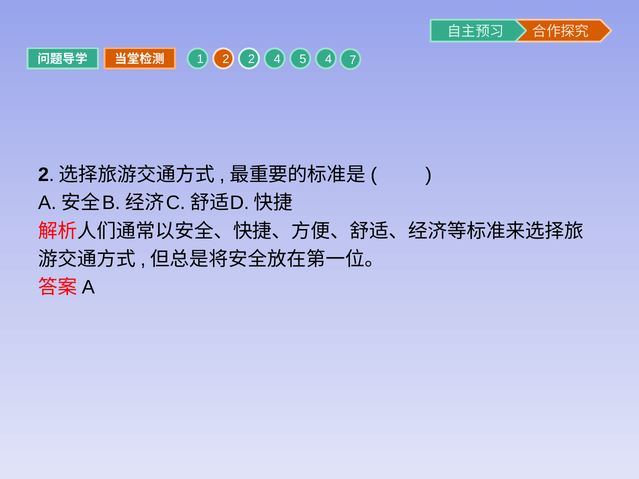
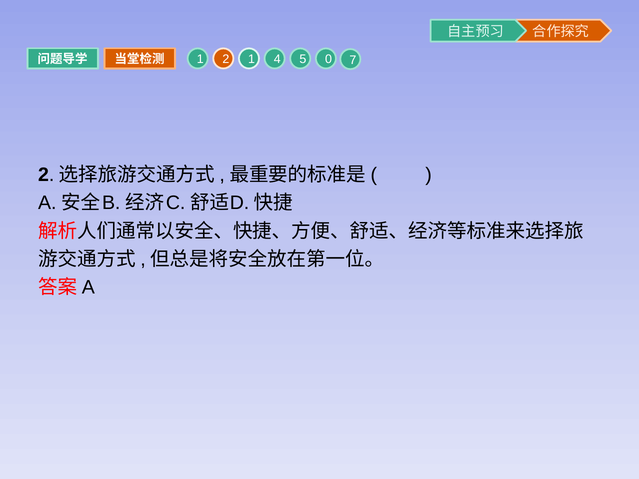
2 2: 2 -> 1
5 4: 4 -> 0
